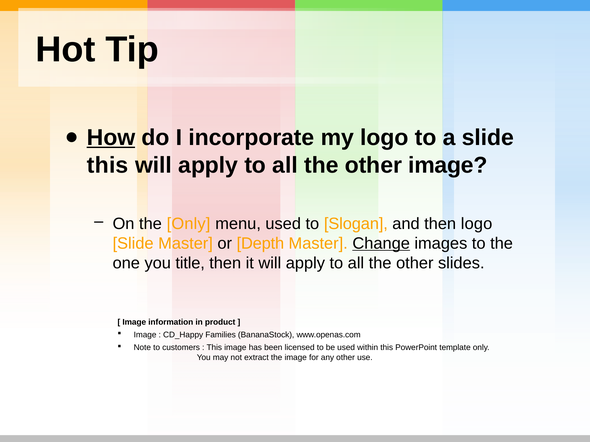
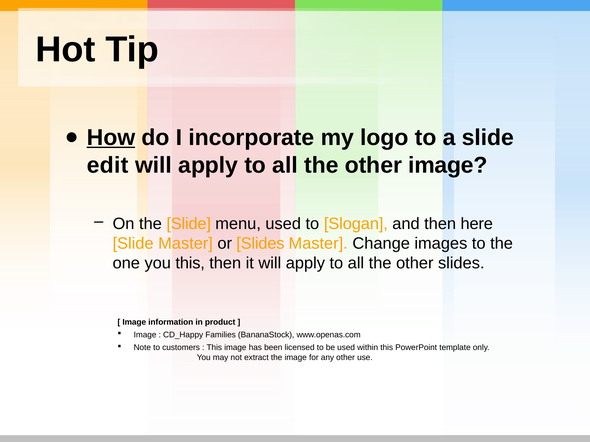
this at (108, 165): this -> edit
the Only: Only -> Slide
then logo: logo -> here
or Depth: Depth -> Slides
Change underline: present -> none
you title: title -> this
